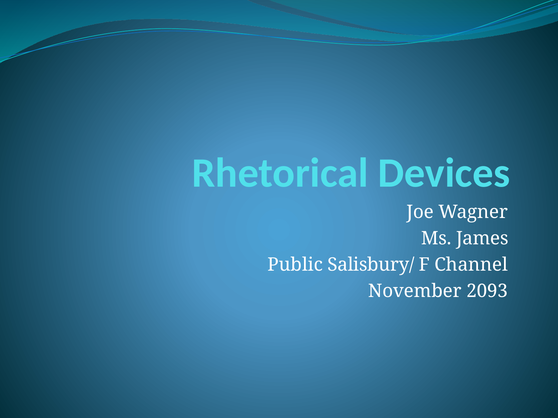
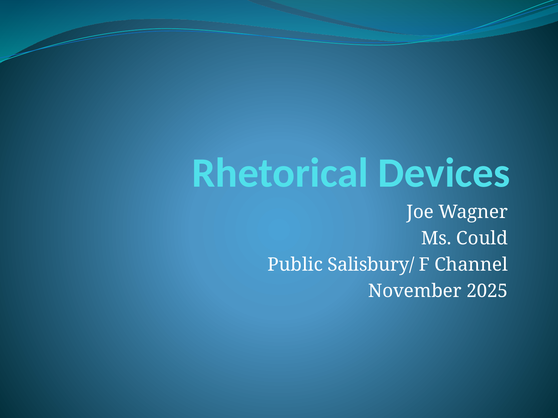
James: James -> Could
2093: 2093 -> 2025
